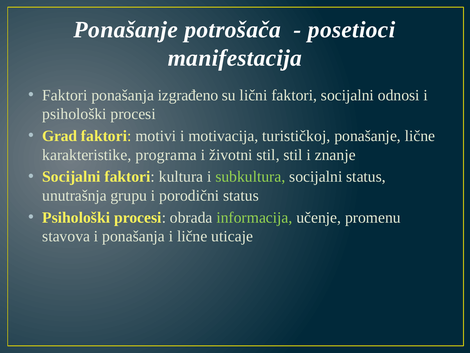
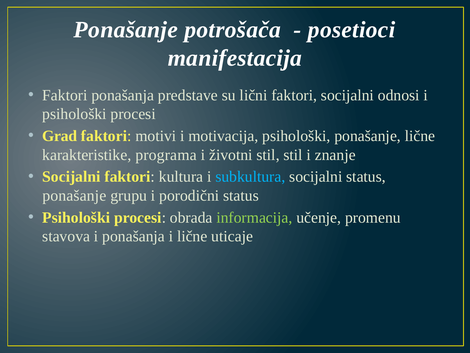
izgrađeno: izgrađeno -> predstave
motivacija turističkoj: turističkoj -> psihološki
subkultura colour: light green -> light blue
unutrašnja at (74, 195): unutrašnja -> ponašanje
